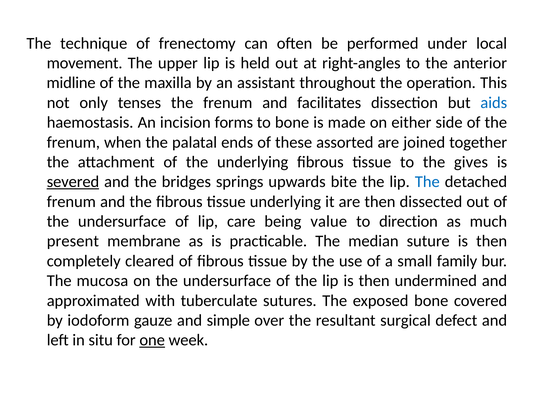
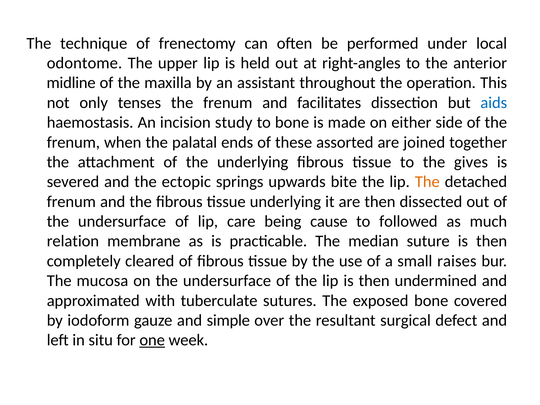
movement: movement -> odontome
forms: forms -> study
severed underline: present -> none
bridges: bridges -> ectopic
The at (427, 182) colour: blue -> orange
value: value -> cause
direction: direction -> followed
present: present -> relation
family: family -> raises
